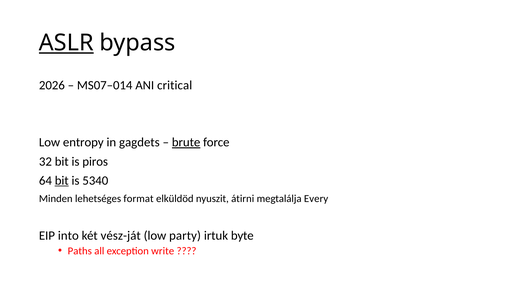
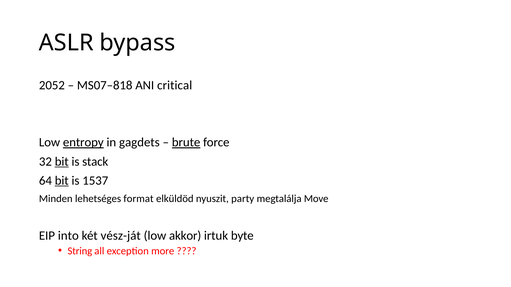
ASLR underline: present -> none
2026: 2026 -> 2052
MS07–014: MS07–014 -> MS07–818
entropy underline: none -> present
bit at (62, 162) underline: none -> present
piros: piros -> stack
5340: 5340 -> 1537
átirni: átirni -> party
Every: Every -> Move
party: party -> akkor
Paths: Paths -> String
write: write -> more
